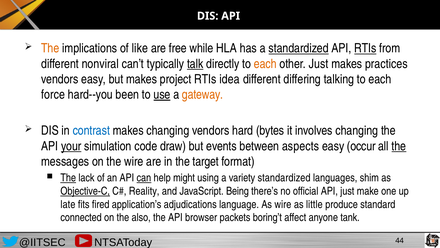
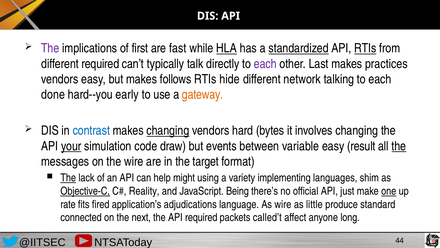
The at (50, 48) colour: orange -> purple
like: like -> first
free: free -> fast
HLA underline: none -> present
different nonviral: nonviral -> required
talk underline: present -> none
each at (265, 64) colour: orange -> purple
other Just: Just -> Last
project: project -> follows
idea: idea -> hide
differing: differing -> network
force: force -> done
been: been -> early
use underline: present -> none
changing at (168, 130) underline: none -> present
aspects: aspects -> variable
occur: occur -> result
can underline: present -> none
variety standardized: standardized -> implementing
one underline: none -> present
late: late -> rate
also: also -> next
API browser: browser -> required
boring’t: boring’t -> called’t
tank: tank -> long
